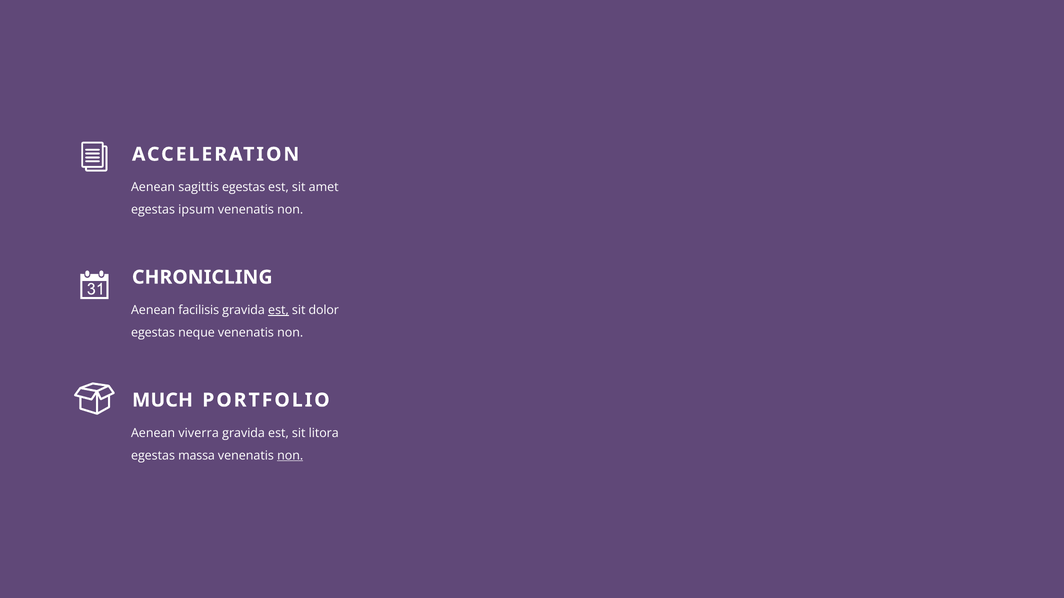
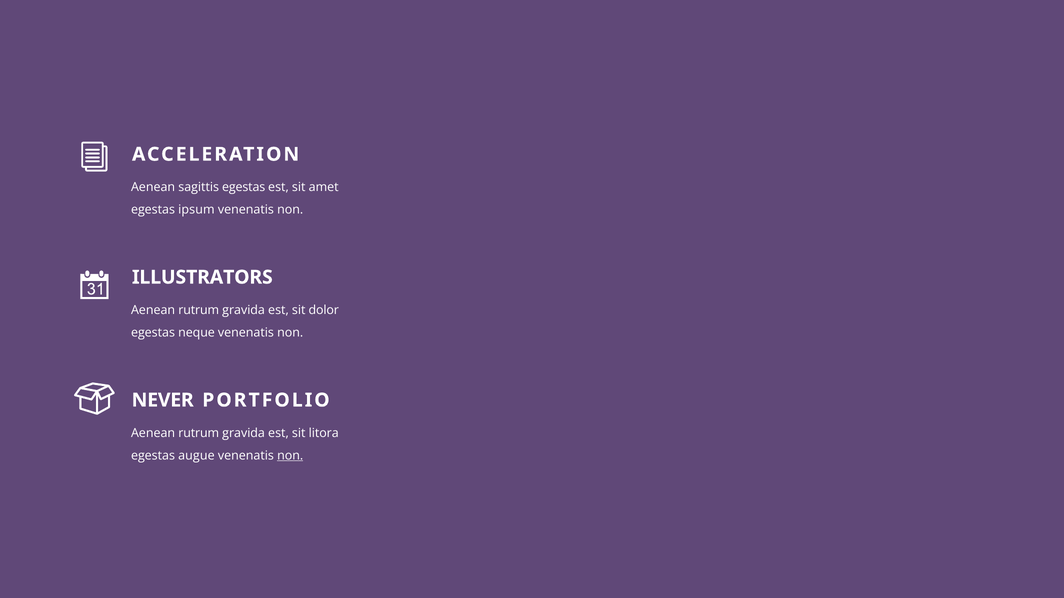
CHRONICLING: CHRONICLING -> ILLUSTRATORS
facilisis at (199, 310): facilisis -> rutrum
est at (278, 310) underline: present -> none
MUCH: MUCH -> NEVER
viverra at (199, 433): viverra -> rutrum
massa: massa -> augue
